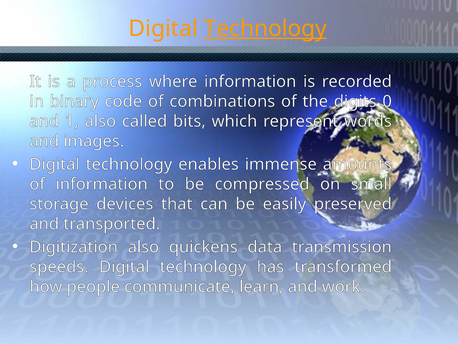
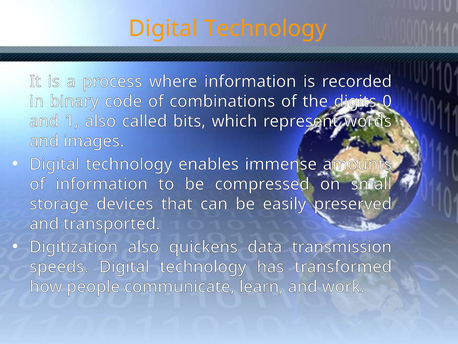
Technology at (265, 28) underline: present -> none
